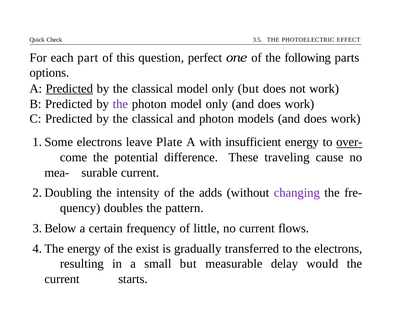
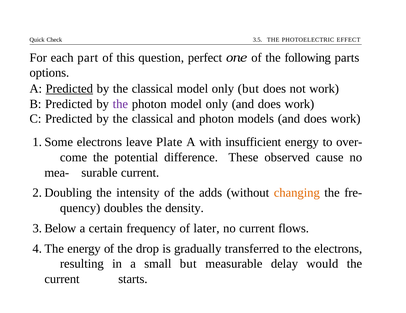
over- underline: present -> none
traveling: traveling -> observed
changing colour: purple -> orange
pattern: pattern -> density
little: little -> later
exist: exist -> drop
